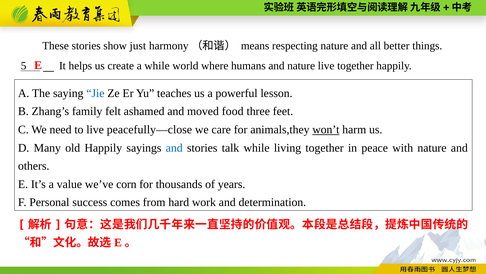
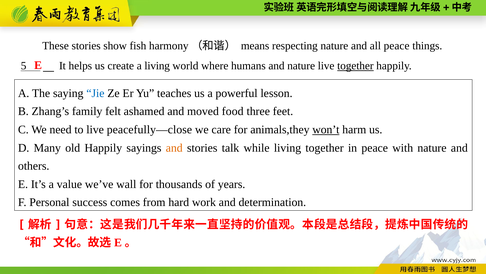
just: just -> fish
all better: better -> peace
a while: while -> living
together at (355, 66) underline: none -> present
and at (174, 148) colour: blue -> orange
corn: corn -> wall
